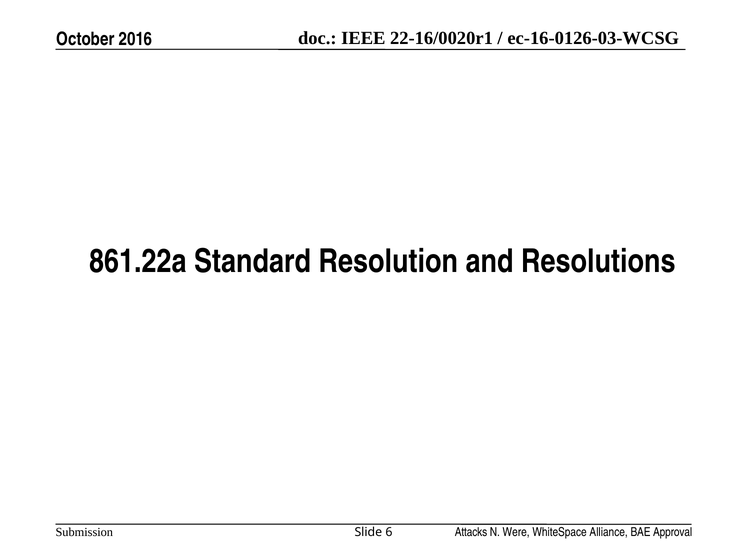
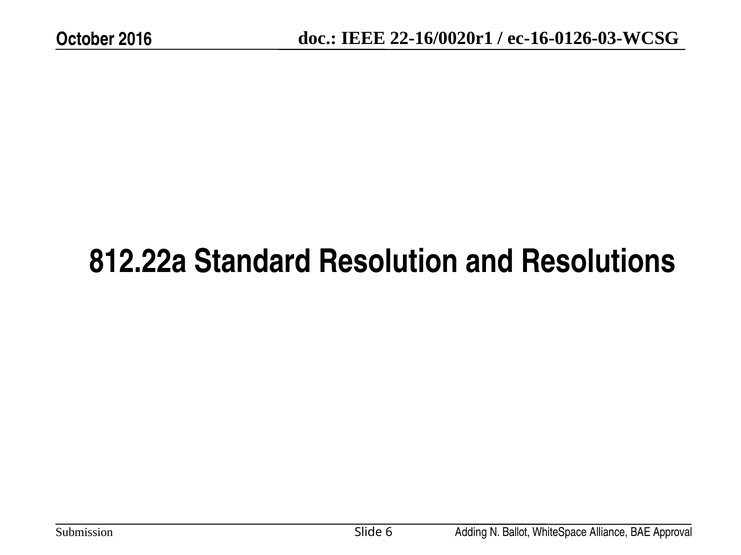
861.22a: 861.22a -> 812.22a
Attacks: Attacks -> Adding
Were: Were -> Ballot
